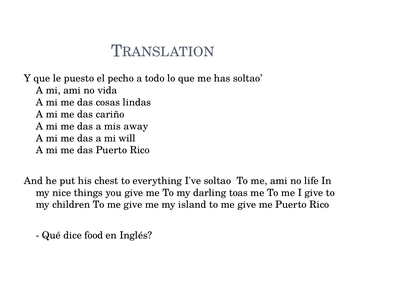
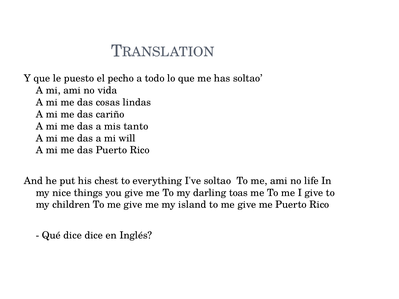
away: away -> tanto
dice food: food -> dice
